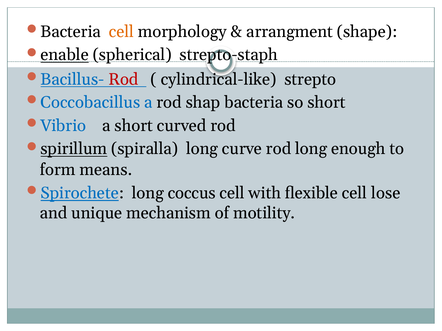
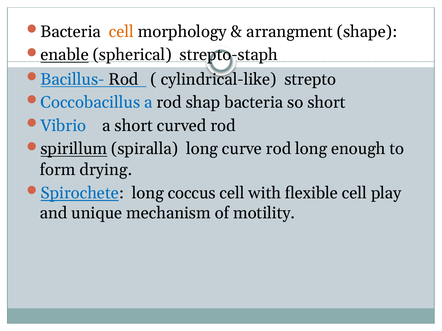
Rod at (123, 79) colour: red -> black
means: means -> drying
lose: lose -> play
